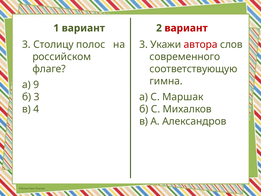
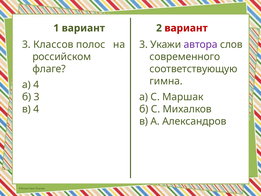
Столицу: Столицу -> Классов
автора colour: red -> purple
а 9: 9 -> 4
